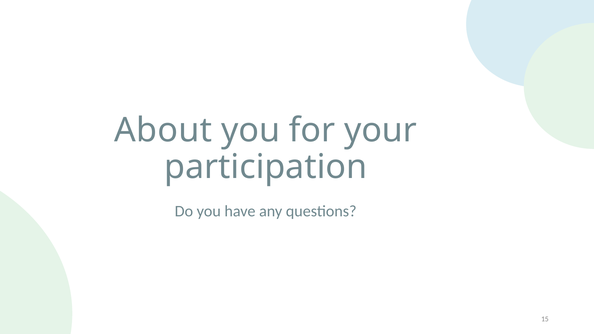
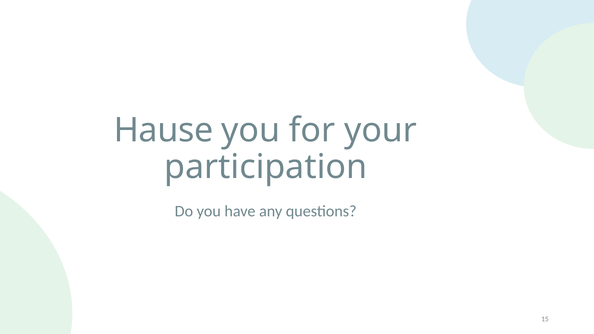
About: About -> Hause
